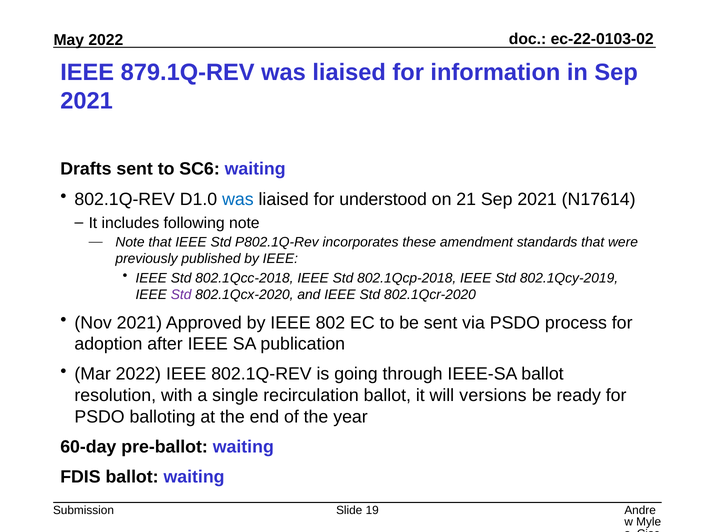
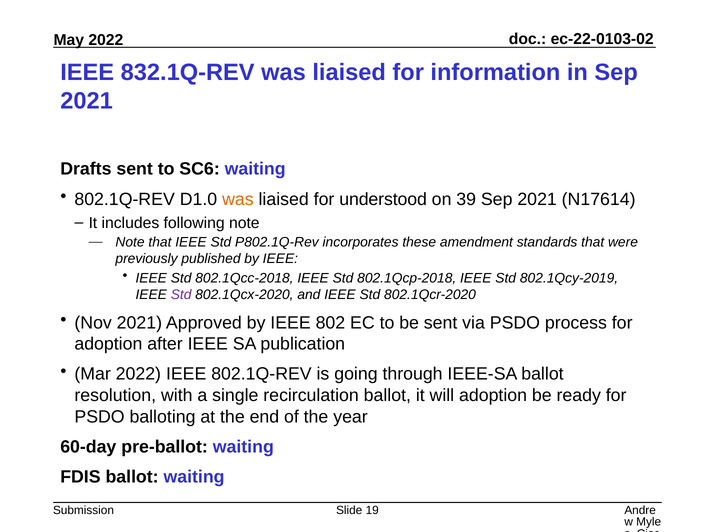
879.1Q-REV: 879.1Q-REV -> 832.1Q-REV
was at (238, 199) colour: blue -> orange
21: 21 -> 39
will versions: versions -> adoption
